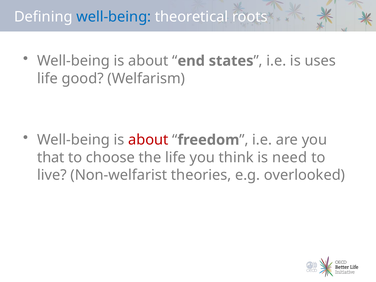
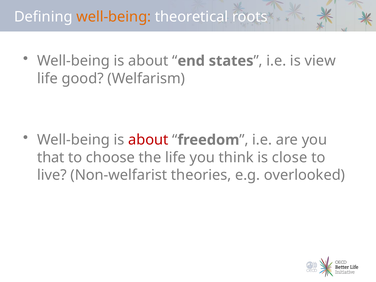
well-being at (114, 17) colour: blue -> orange
uses: uses -> view
need: need -> close
